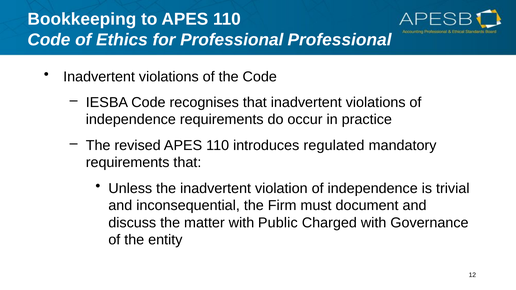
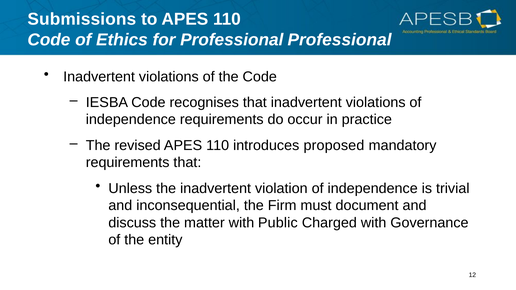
Bookkeeping: Bookkeeping -> Submissions
regulated: regulated -> proposed
